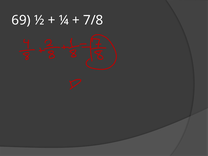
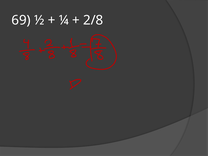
7/8: 7/8 -> 2/8
